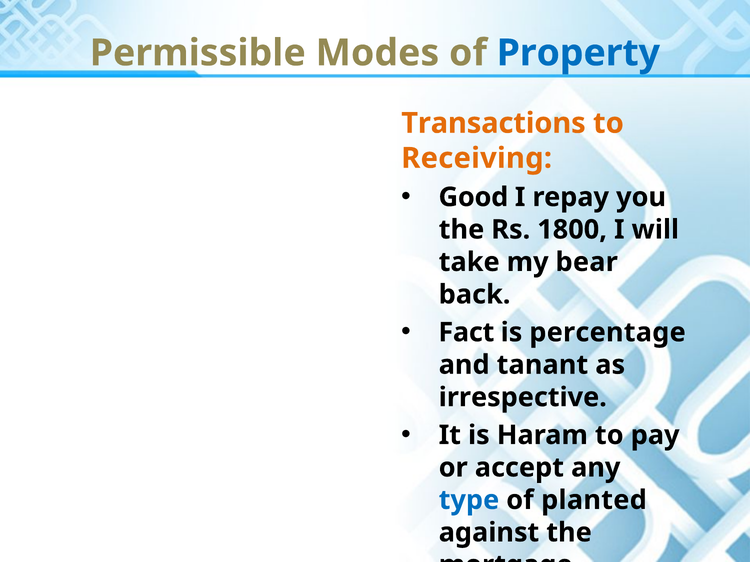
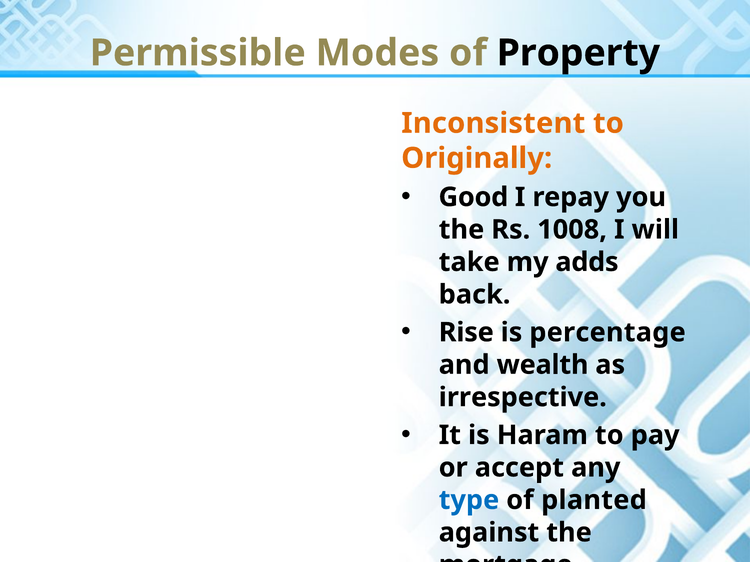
Property colour: blue -> black
Transactions: Transactions -> Inconsistent
Receiving: Receiving -> Originally
1800: 1800 -> 1008
bear: bear -> adds
Fact: Fact -> Rise
tanant: tanant -> wealth
